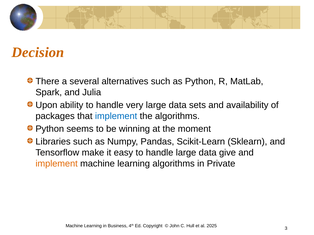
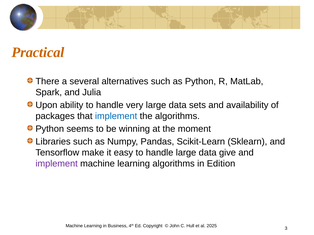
Decision: Decision -> Practical
implement at (57, 164) colour: orange -> purple
Private: Private -> Edition
